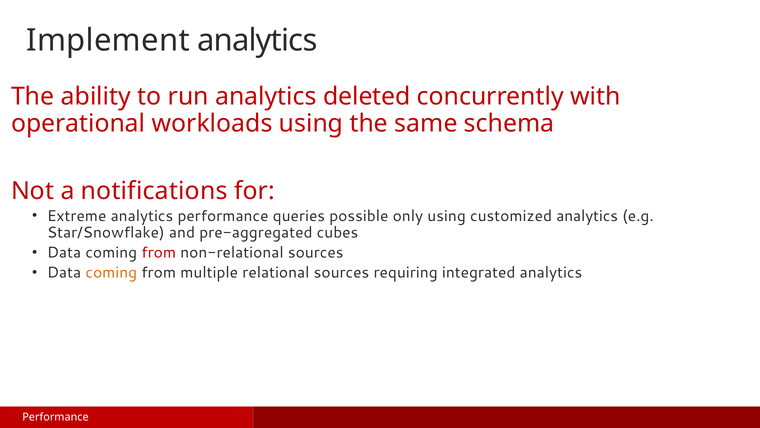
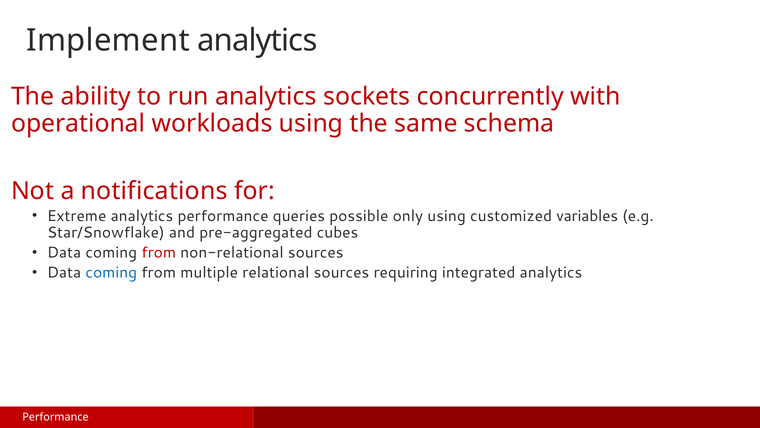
deleted: deleted -> sockets
customized analytics: analytics -> variables
coming at (111, 272) colour: orange -> blue
